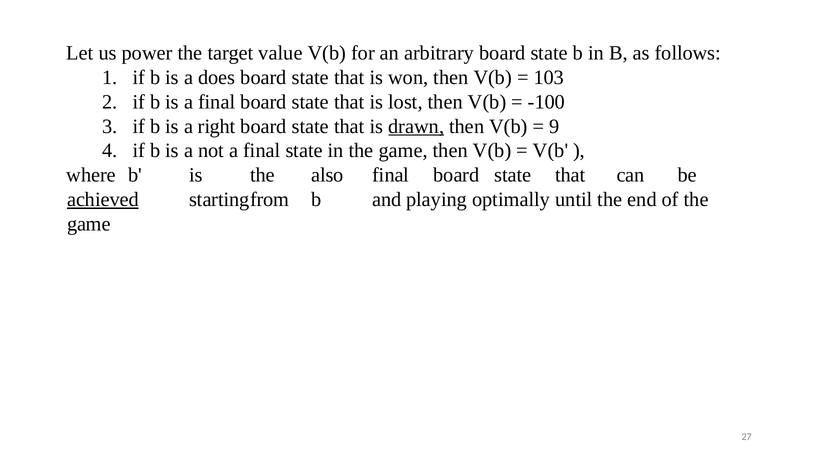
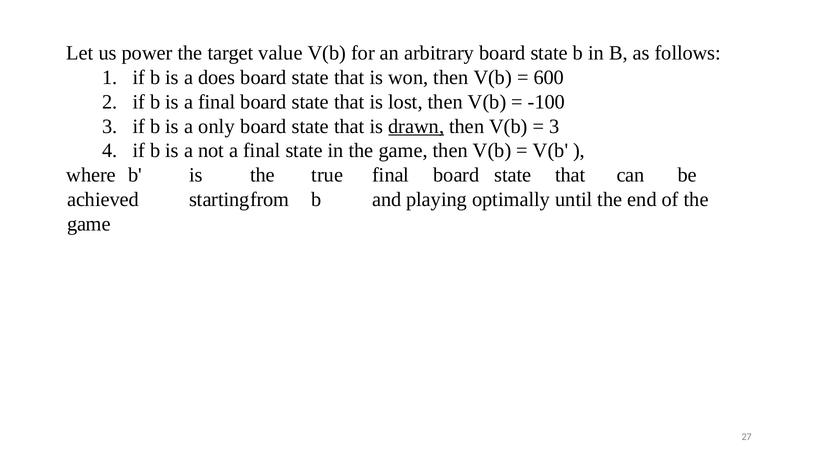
103: 103 -> 600
right: right -> only
9 at (554, 126): 9 -> 3
also: also -> true
achieved underline: present -> none
